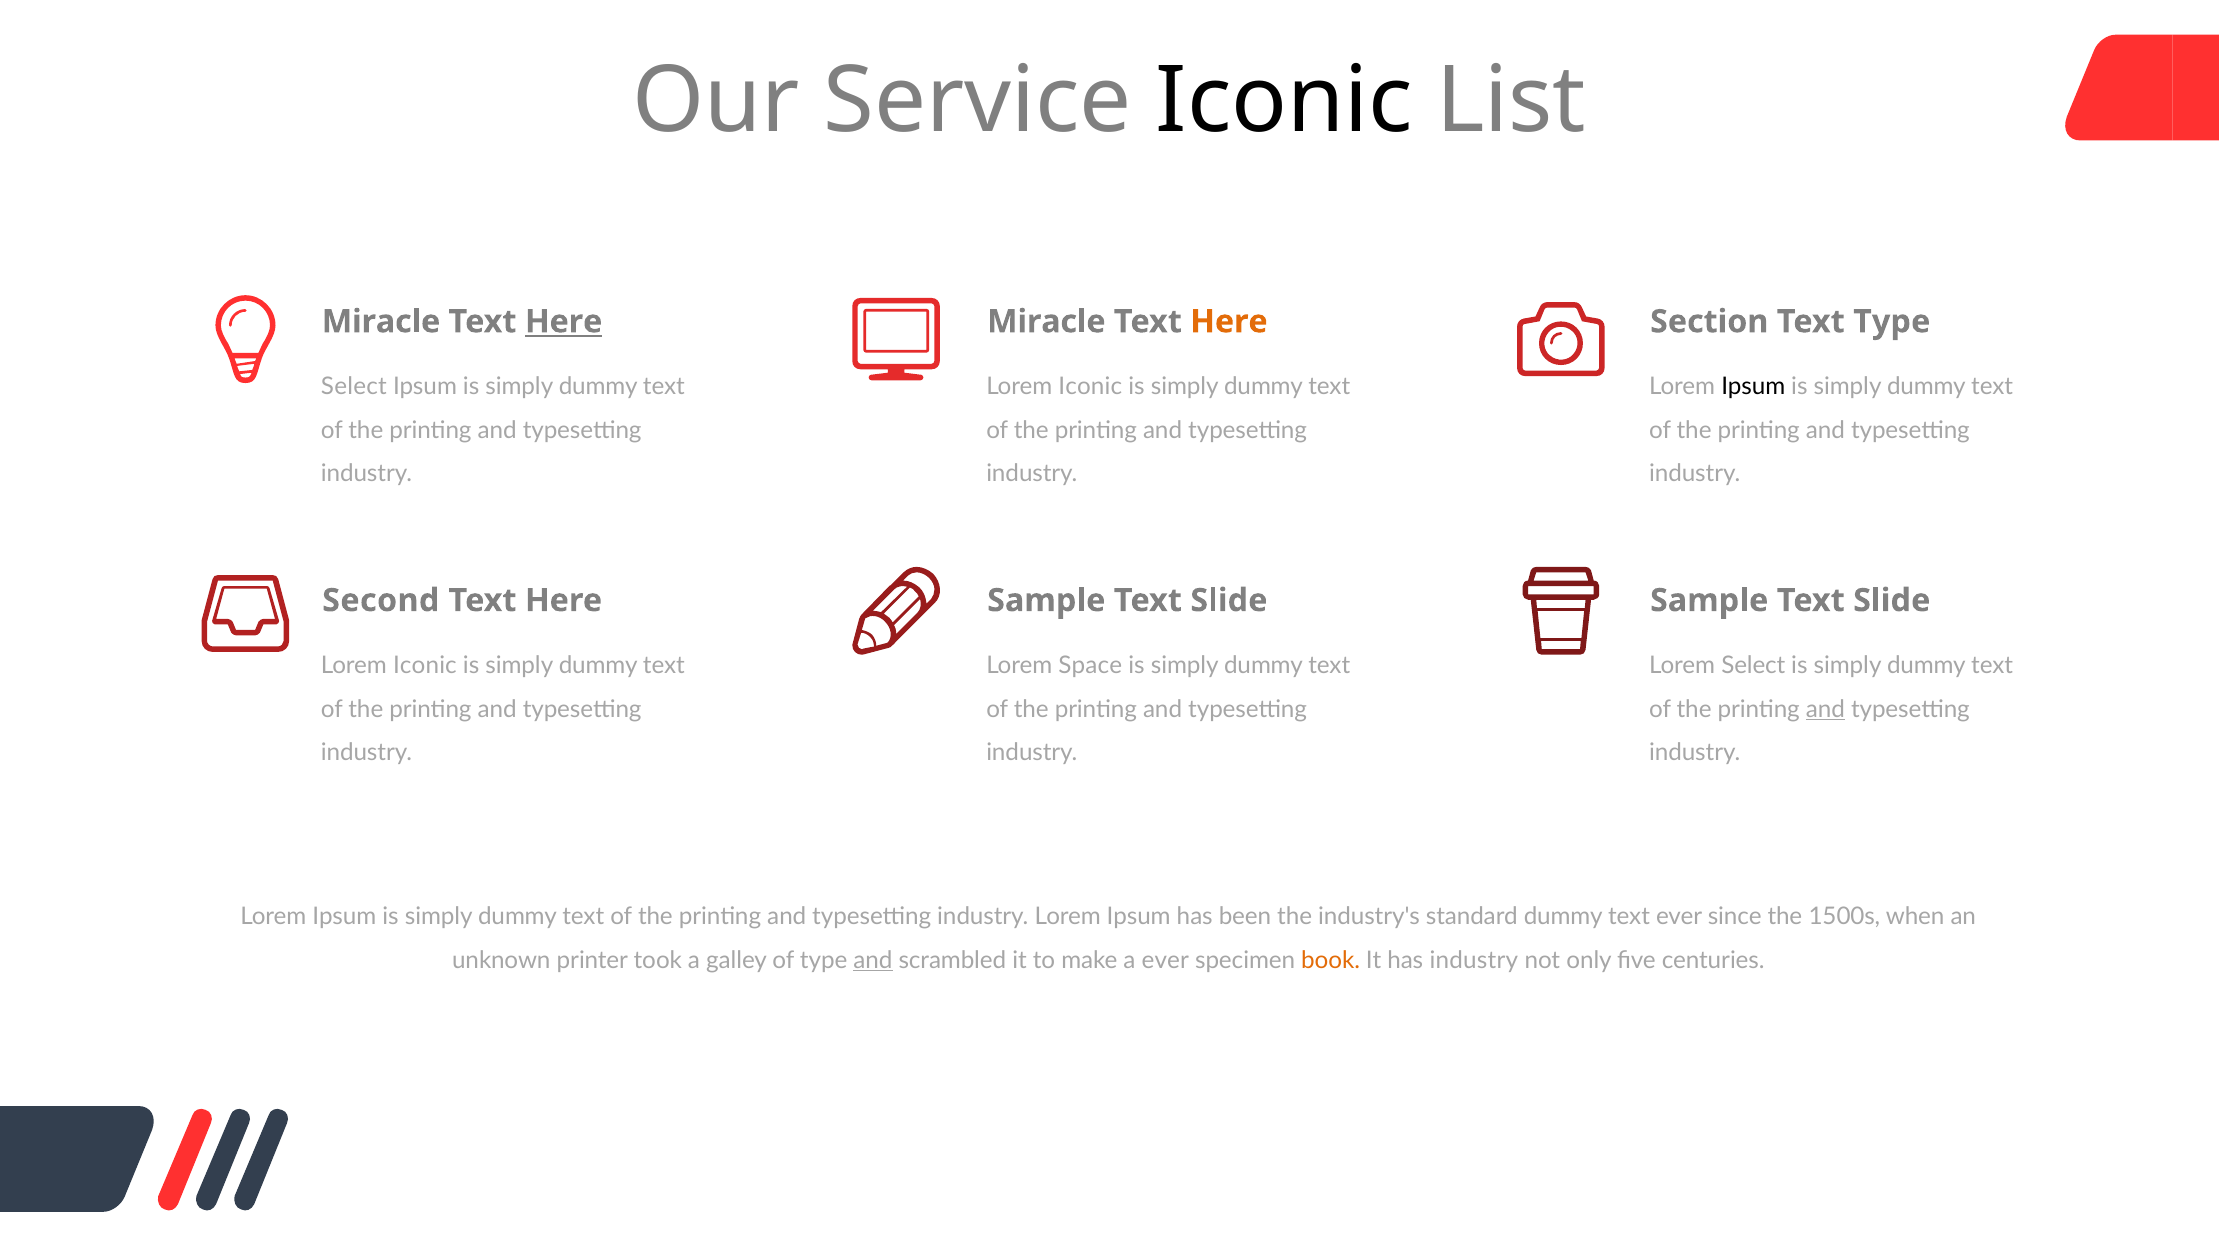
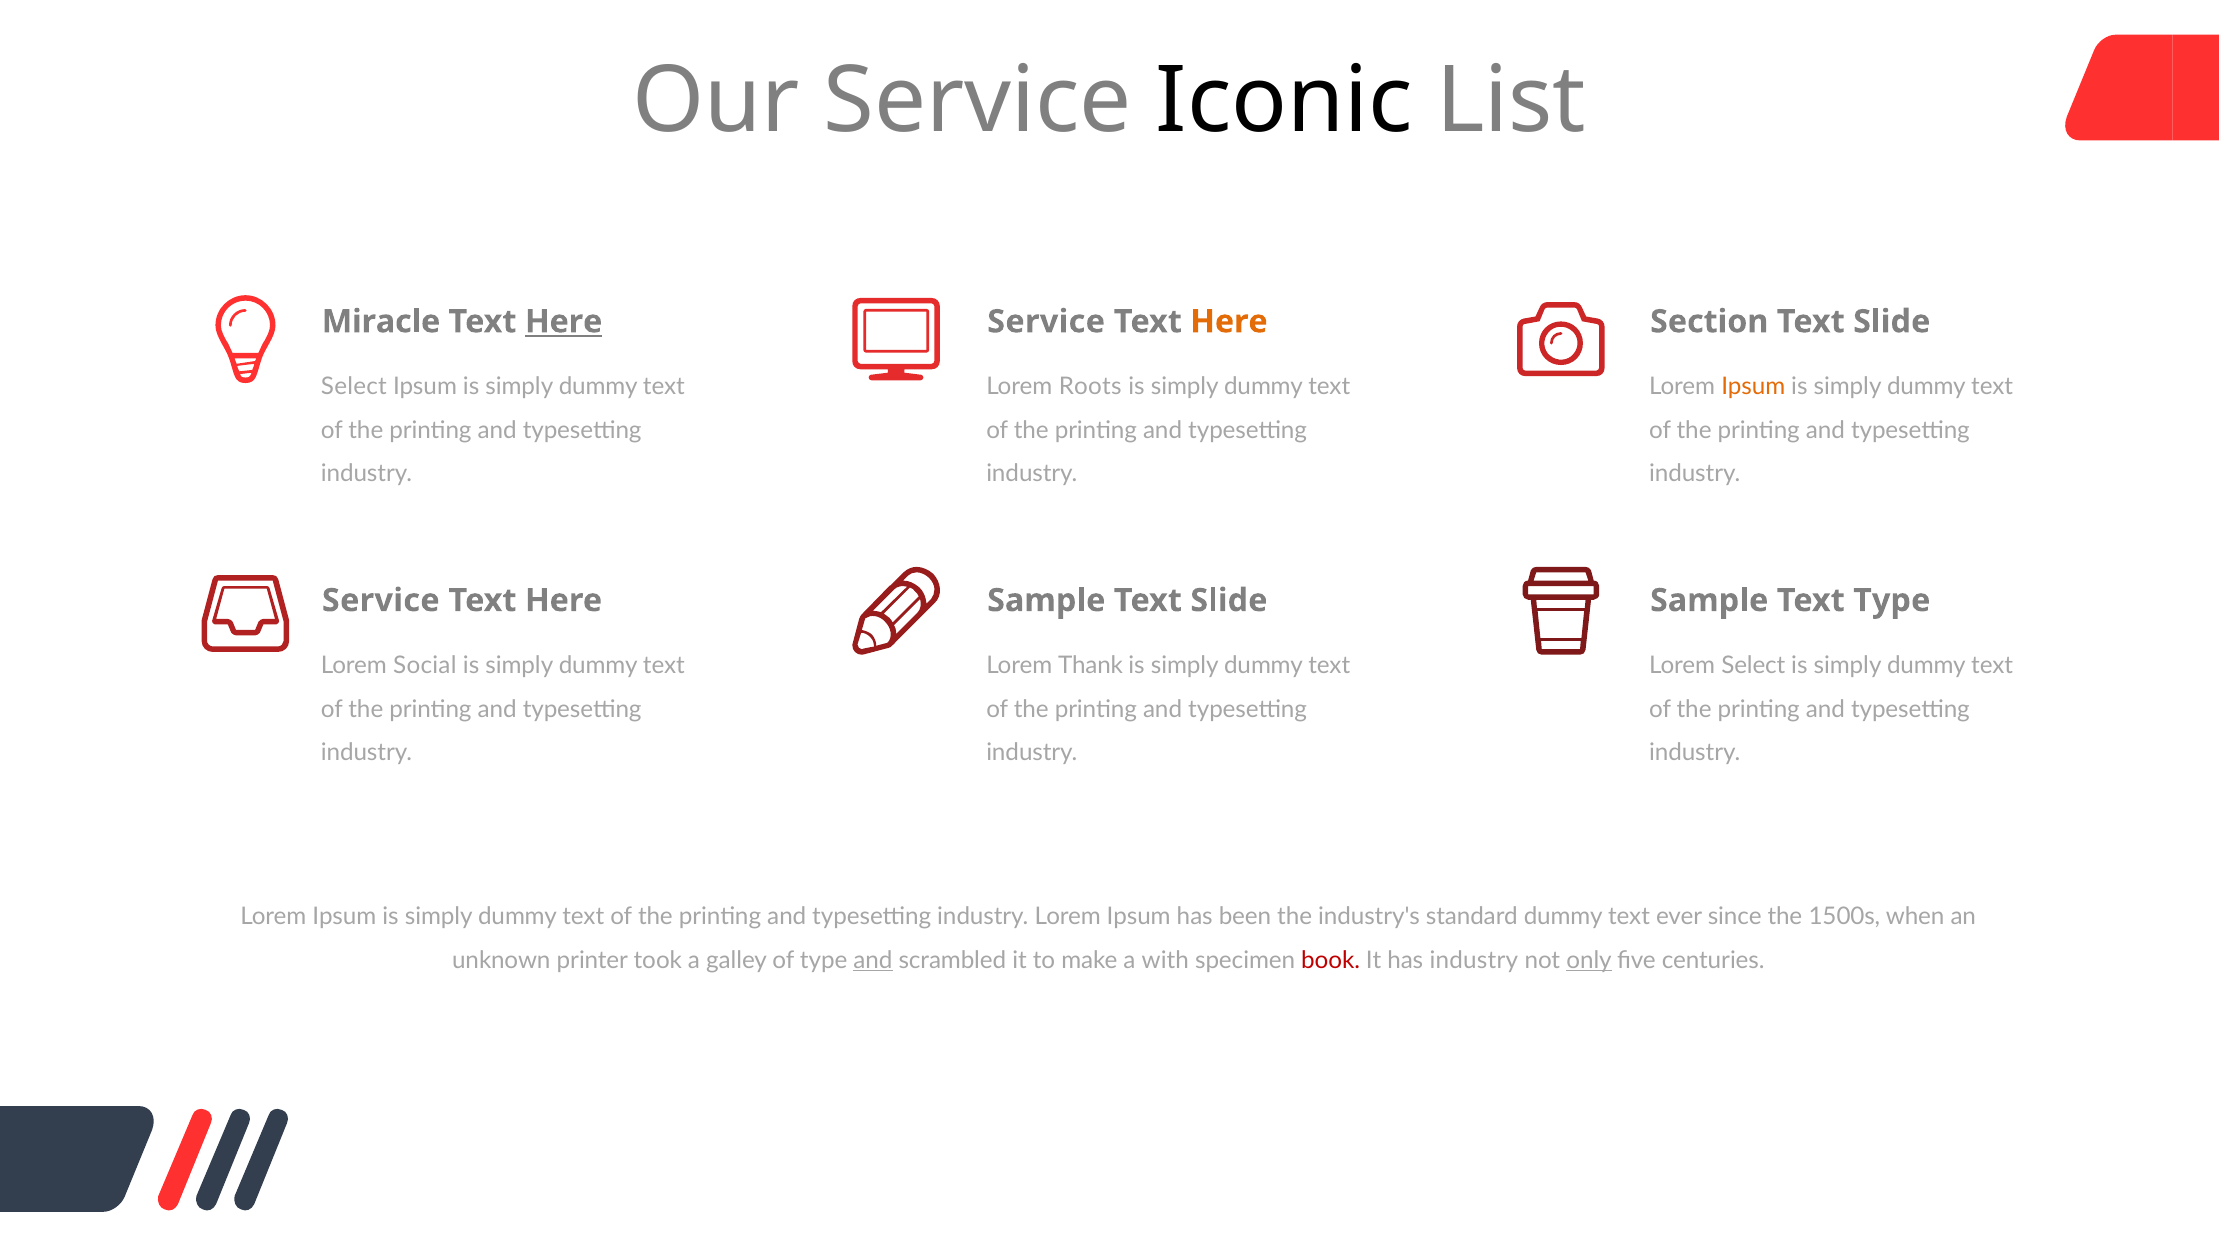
Miracle at (1046, 322): Miracle -> Service
Type at (1892, 322): Type -> Slide
Iconic at (1090, 387): Iconic -> Roots
Ipsum at (1753, 387) colour: black -> orange
Second at (381, 601): Second -> Service
Slide at (1892, 601): Slide -> Type
Iconic at (425, 666): Iconic -> Social
Space: Space -> Thank
and at (1826, 709) underline: present -> none
a ever: ever -> with
book colour: orange -> red
only underline: none -> present
